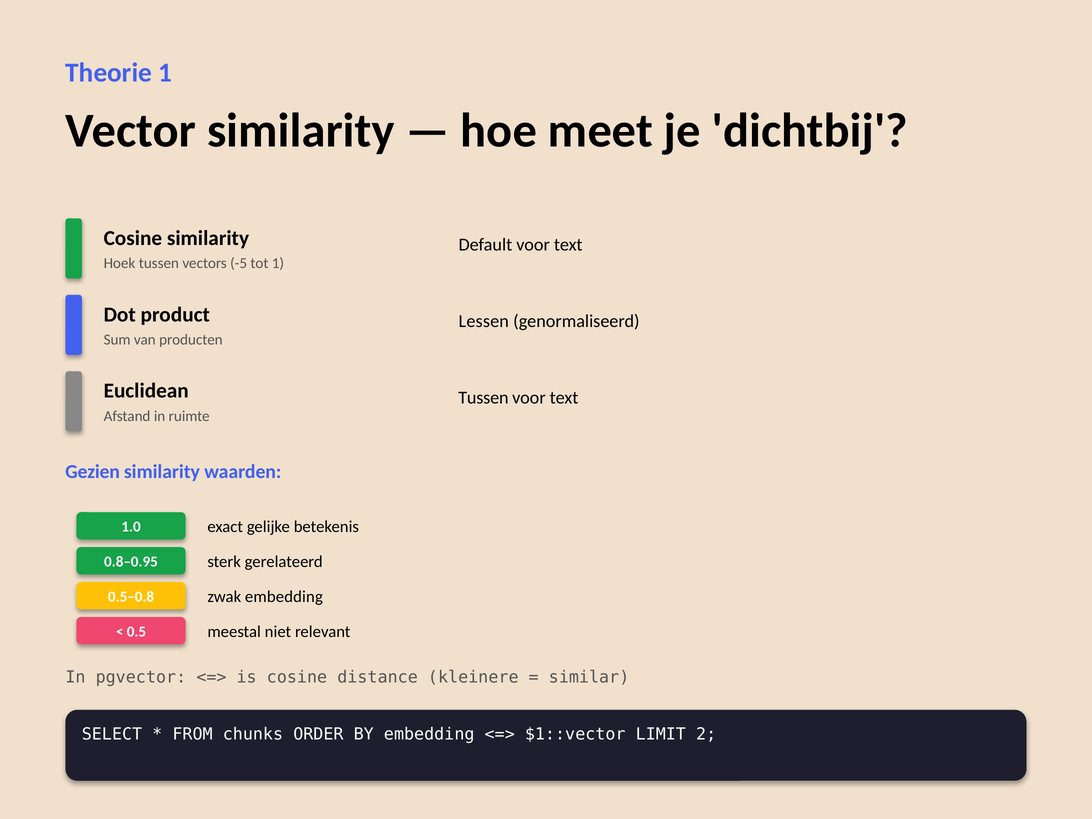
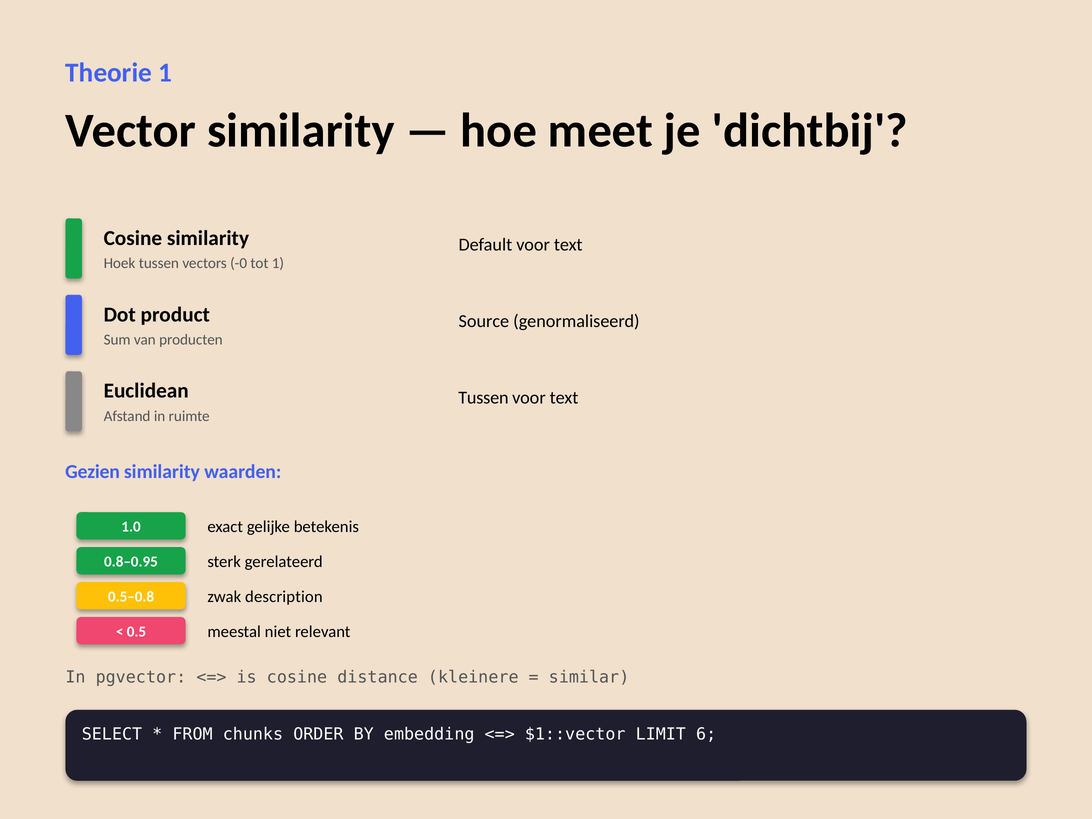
-5: -5 -> -0
Lessen: Lessen -> Source
zwak embedding: embedding -> description
2: 2 -> 6
